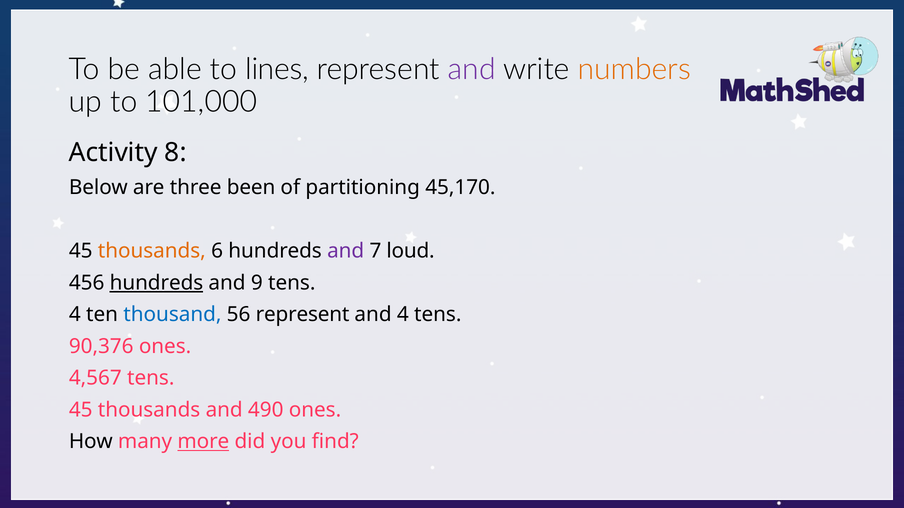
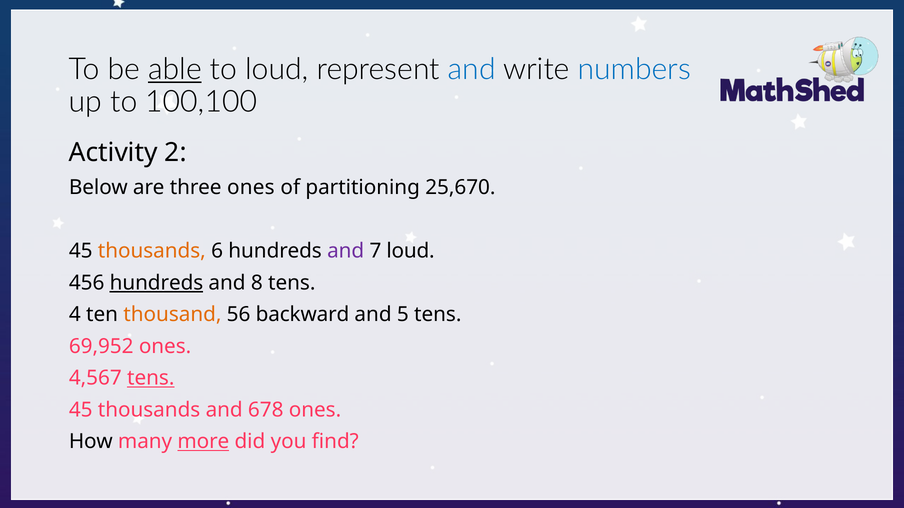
able underline: none -> present
to lines: lines -> loud
and at (472, 69) colour: purple -> blue
numbers colour: orange -> blue
101,000: 101,000 -> 100,100
8: 8 -> 2
three been: been -> ones
45,170: 45,170 -> 25,670
9: 9 -> 8
thousand colour: blue -> orange
56 represent: represent -> backward
and 4: 4 -> 5
90,376: 90,376 -> 69,952
tens at (151, 378) underline: none -> present
490: 490 -> 678
